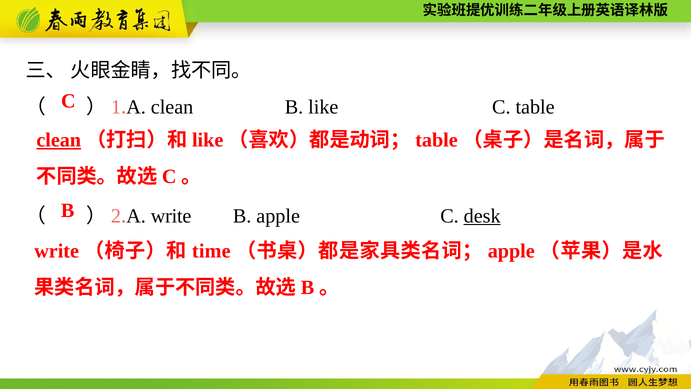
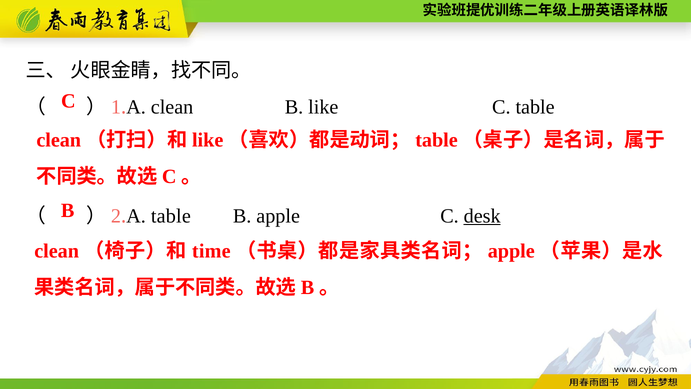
clean at (59, 140) underline: present -> none
write at (171, 216): write -> table
write at (57, 251): write -> clean
